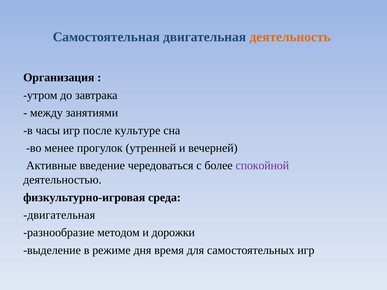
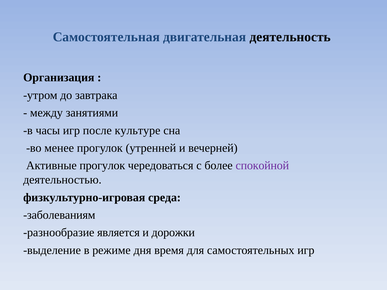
деятельность colour: orange -> black
Активные введение: введение -> прогулок
двигательная at (59, 215): двигательная -> заболеваниям
методом: методом -> является
